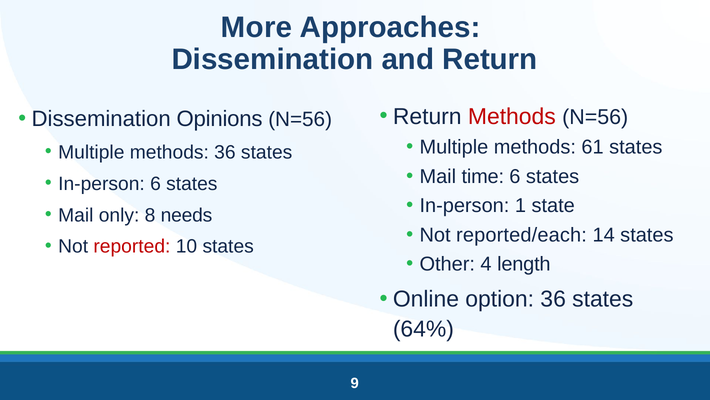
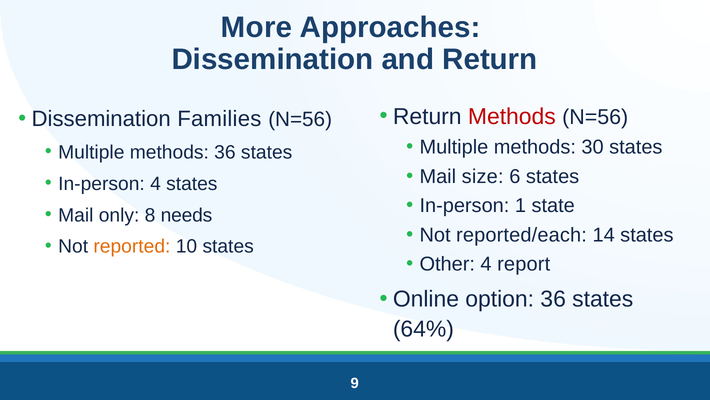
Opinions: Opinions -> Families
61: 61 -> 30
time: time -> size
In-person 6: 6 -> 4
reported colour: red -> orange
length: length -> report
